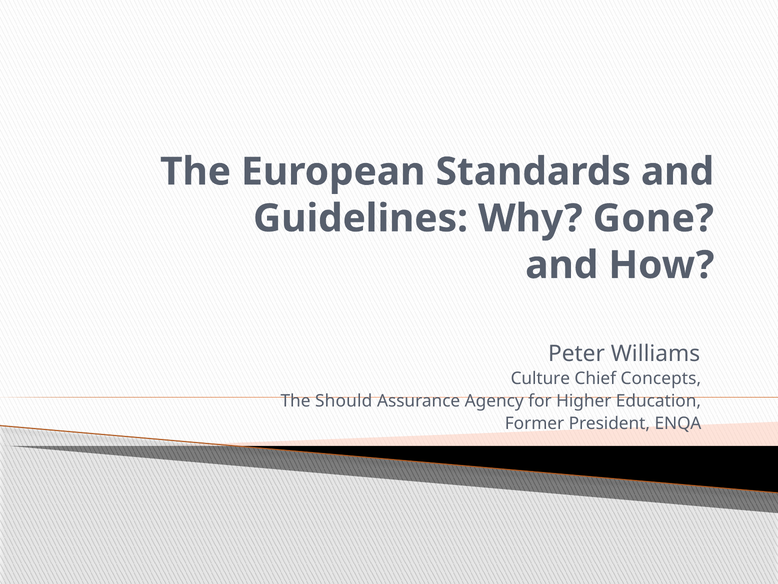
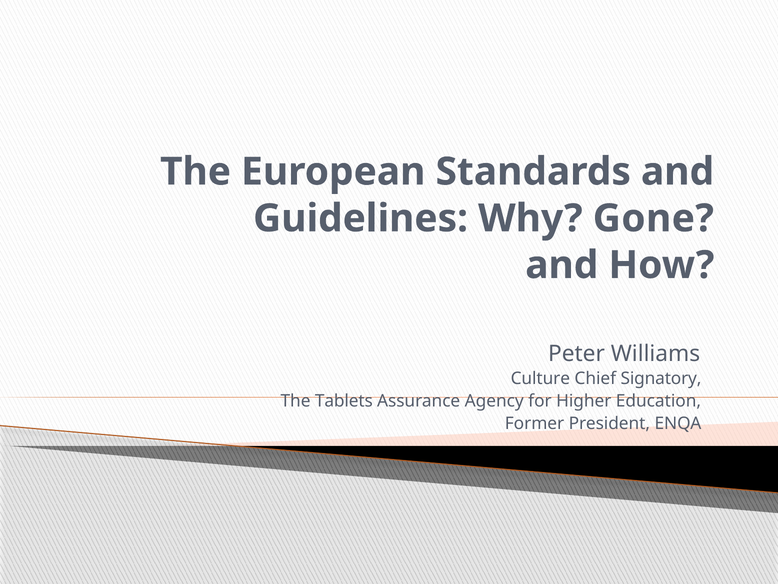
Concepts: Concepts -> Signatory
Should: Should -> Tablets
